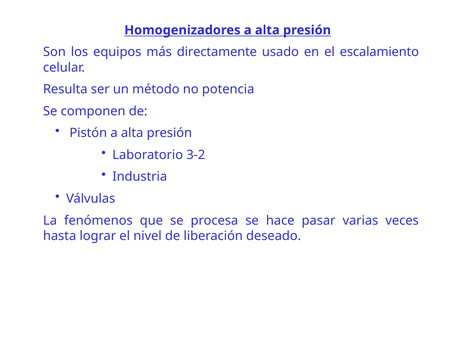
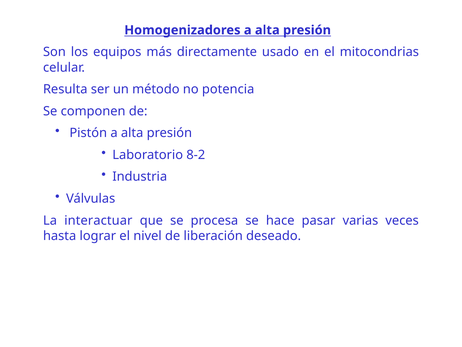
escalamiento: escalamiento -> mitocondrias
3-2: 3-2 -> 8-2
fenómenos: fenómenos -> interactuar
